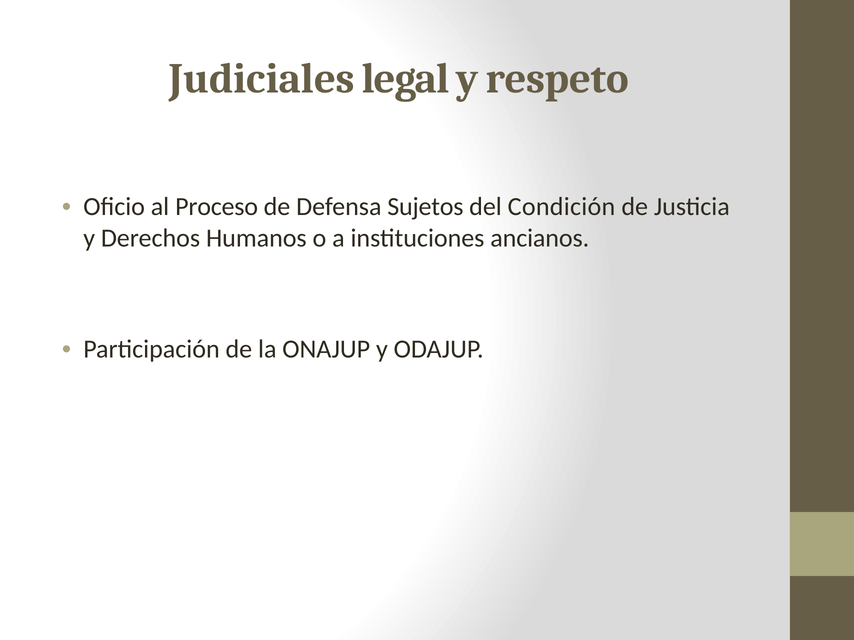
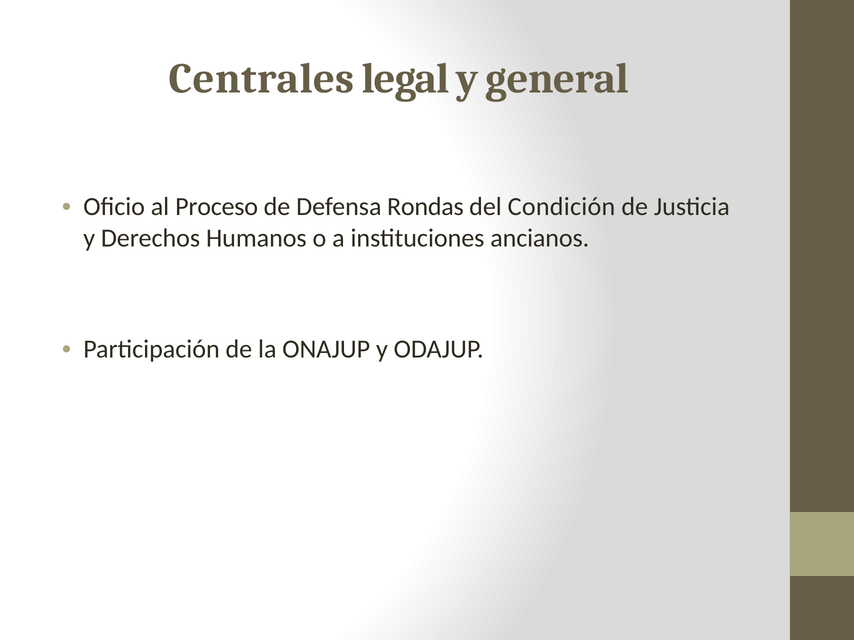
Judiciales: Judiciales -> Centrales
respeto: respeto -> general
Sujetos: Sujetos -> Rondas
